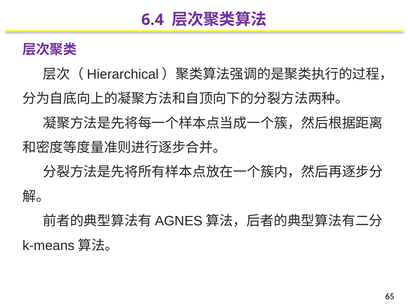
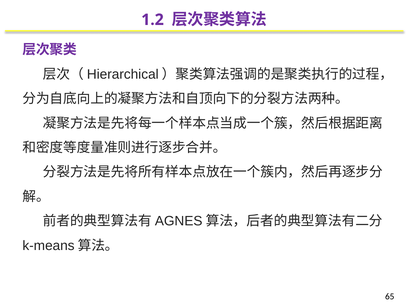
6.4: 6.4 -> 1.2
